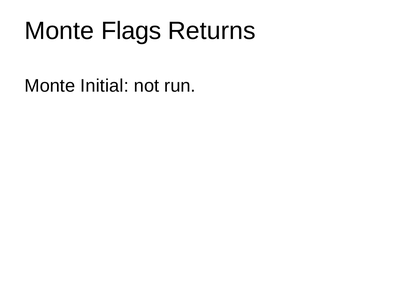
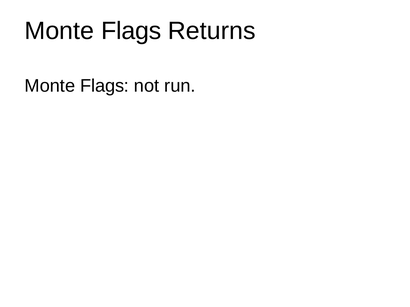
Initial at (104, 86): Initial -> Flags
